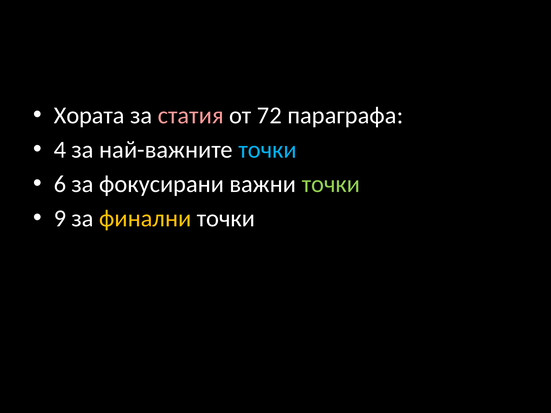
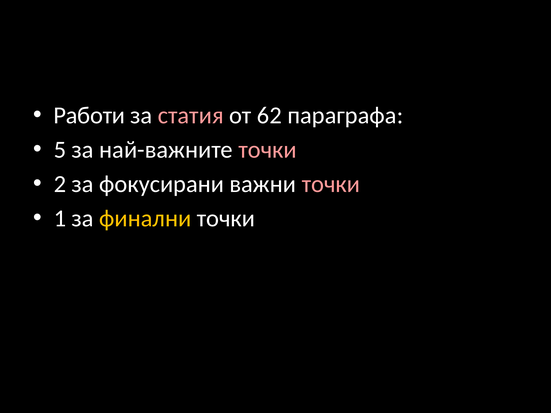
Хората: Хората -> Работи
72: 72 -> 62
4: 4 -> 5
точки at (268, 150) colour: light blue -> pink
6: 6 -> 2
точки at (331, 184) colour: light green -> pink
9: 9 -> 1
